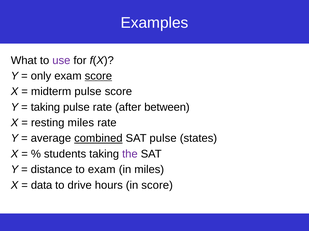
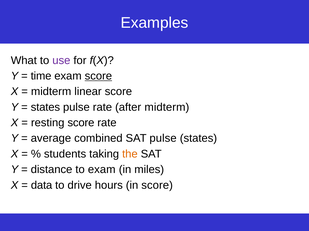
only: only -> time
midterm pulse: pulse -> linear
taking at (45, 107): taking -> states
after between: between -> midterm
resting miles: miles -> score
combined underline: present -> none
the colour: purple -> orange
